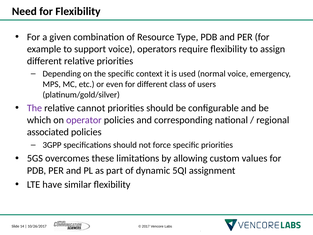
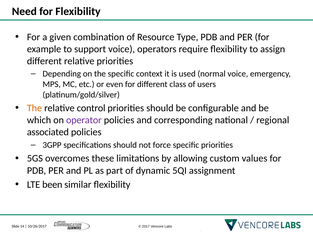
The at (34, 108) colour: purple -> orange
cannot: cannot -> control
have: have -> been
